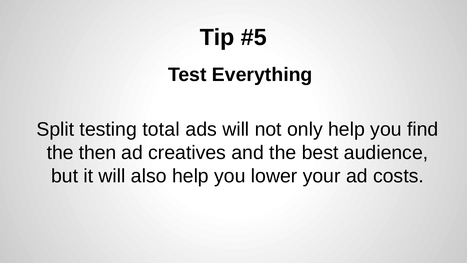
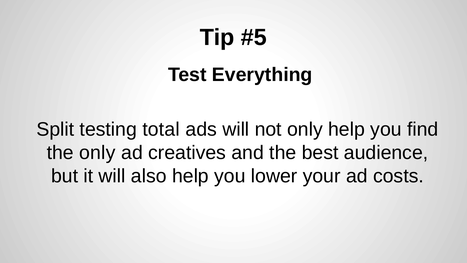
the then: then -> only
